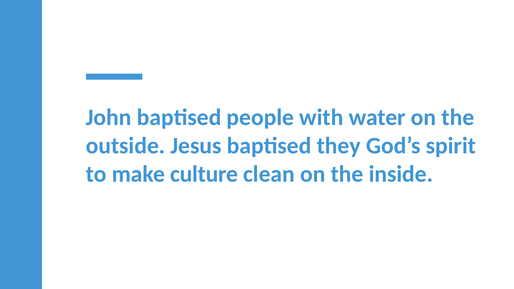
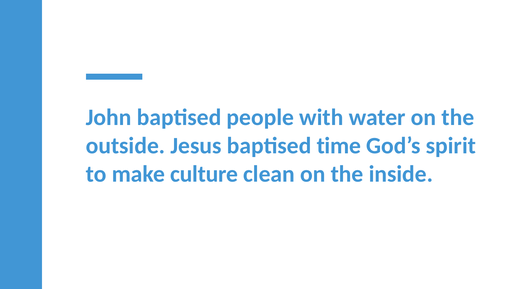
they: they -> time
